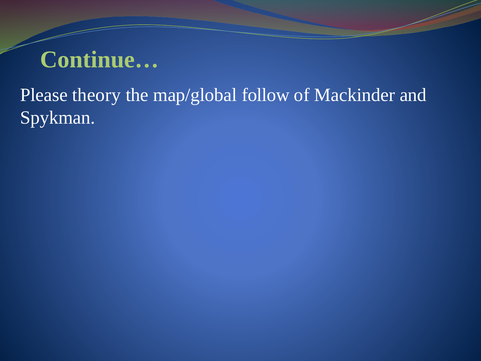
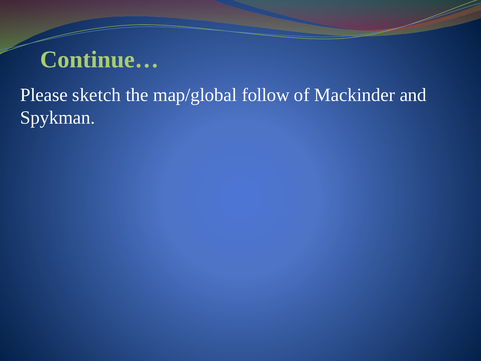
theory: theory -> sketch
